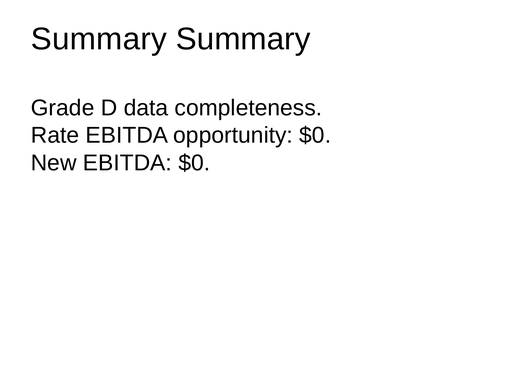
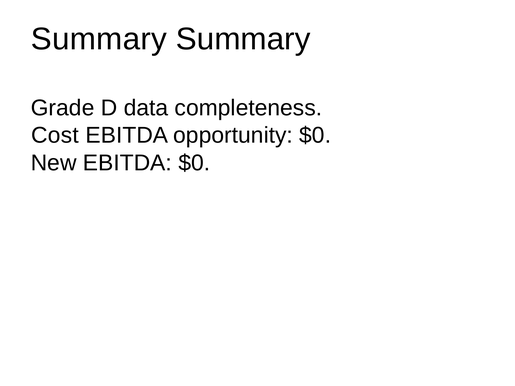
Rate: Rate -> Cost
